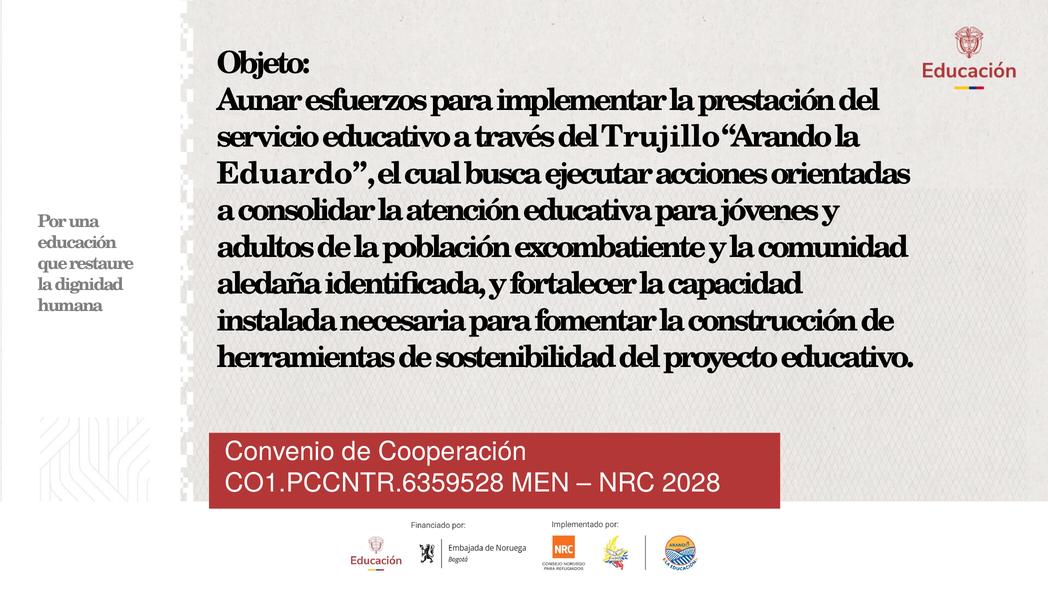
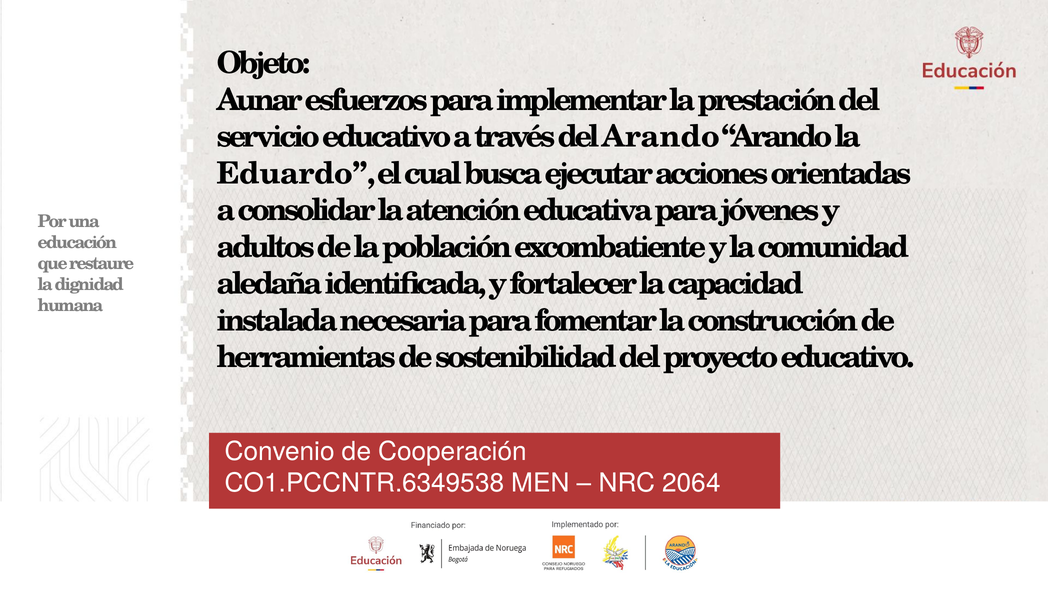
del Trujillo: Trujillo -> Arando
CO1.PCCNTR.6359528: CO1.PCCNTR.6359528 -> CO1.PCCNTR.6349538
2028: 2028 -> 2064
